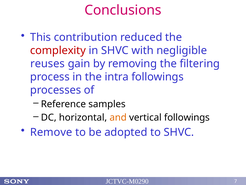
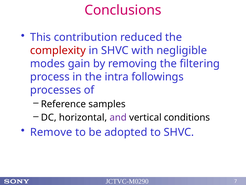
reuses: reuses -> modes
and colour: orange -> purple
vertical followings: followings -> conditions
